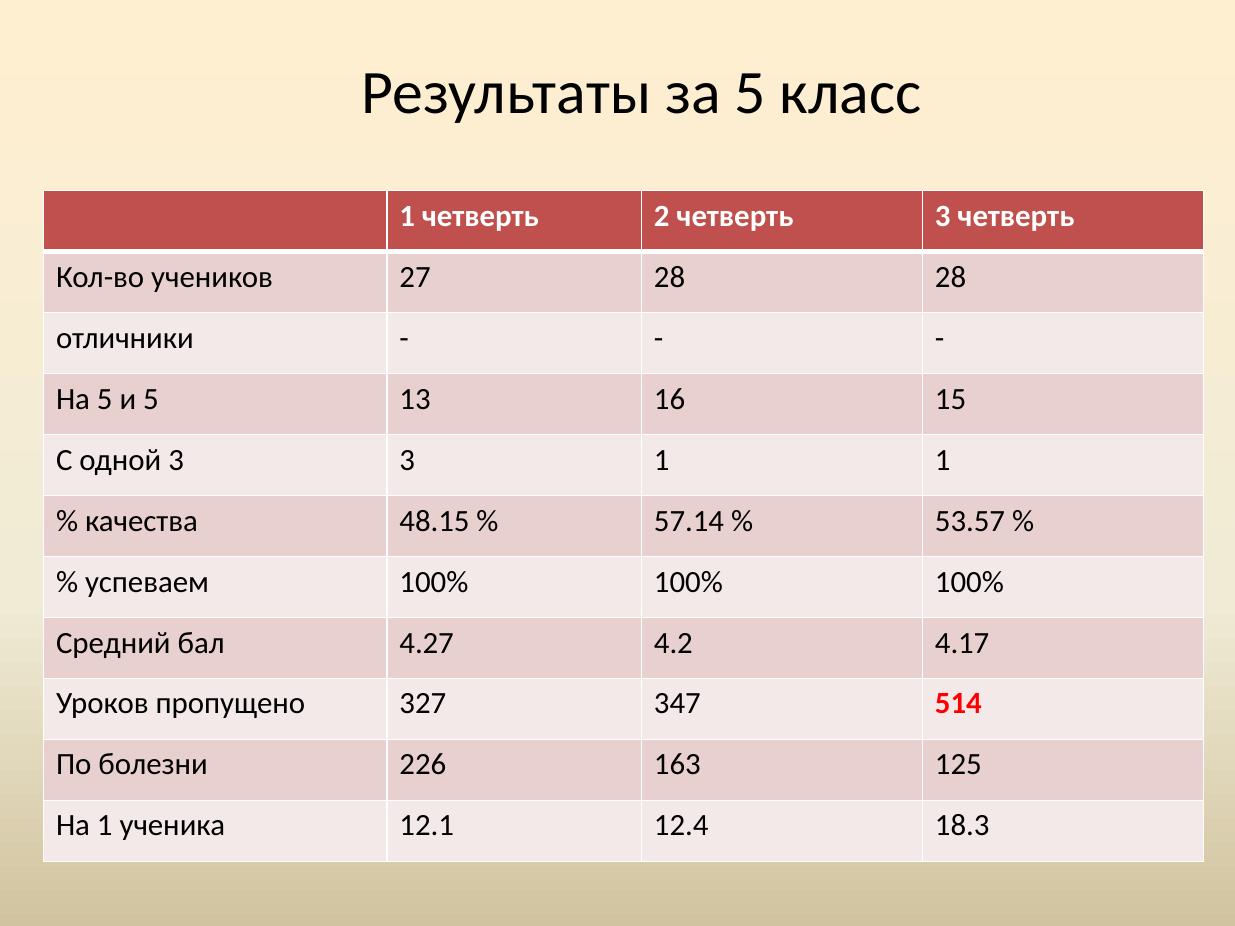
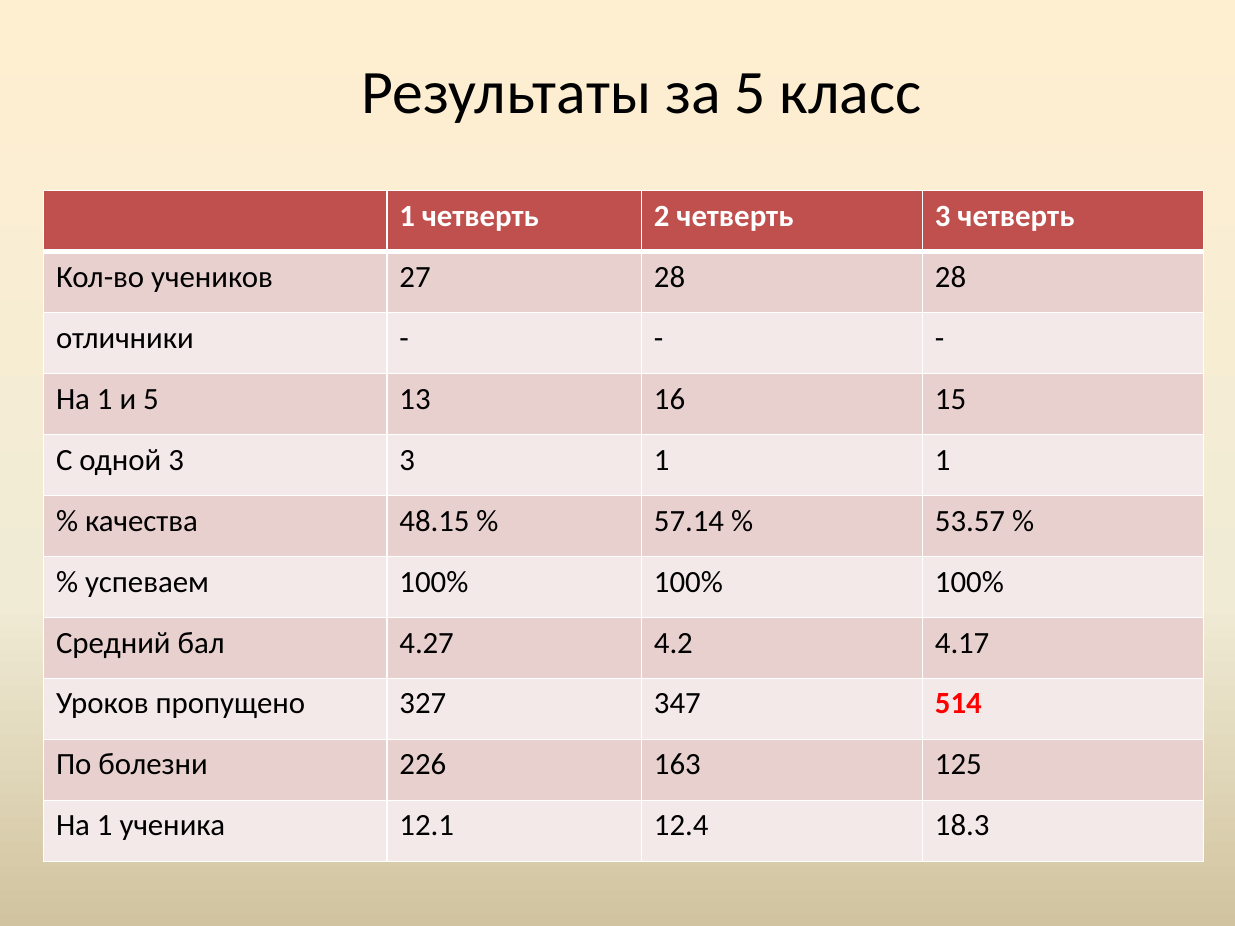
5 at (105, 399): 5 -> 1
